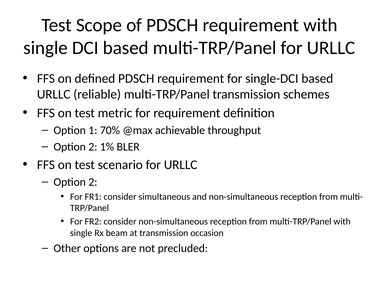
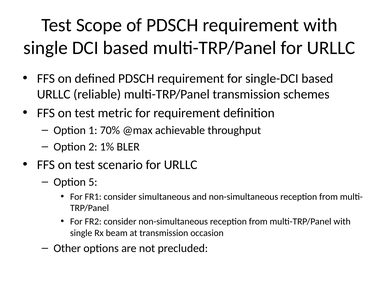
2 at (93, 182): 2 -> 5
